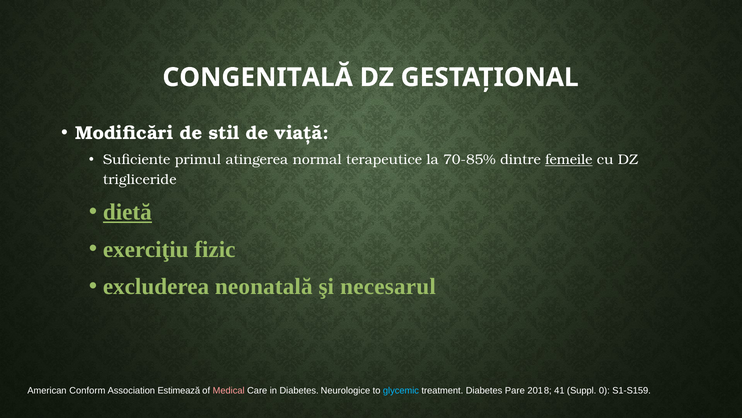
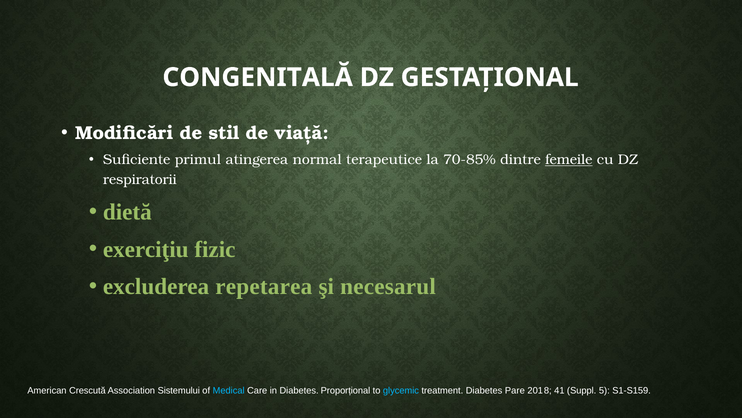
trigliceride: trigliceride -> respiratorii
dietă underline: present -> none
neonatală: neonatală -> repetarea
Conform: Conform -> Crescută
Estimează: Estimează -> Sistemului
Medical colour: pink -> light blue
Neurologice: Neurologice -> Proporțional
0: 0 -> 5
